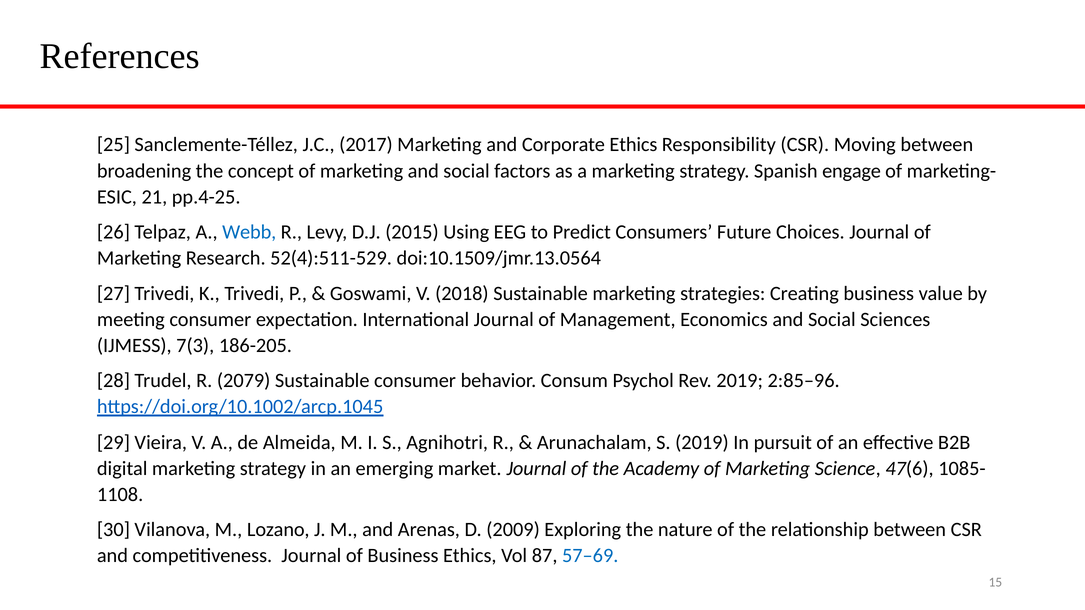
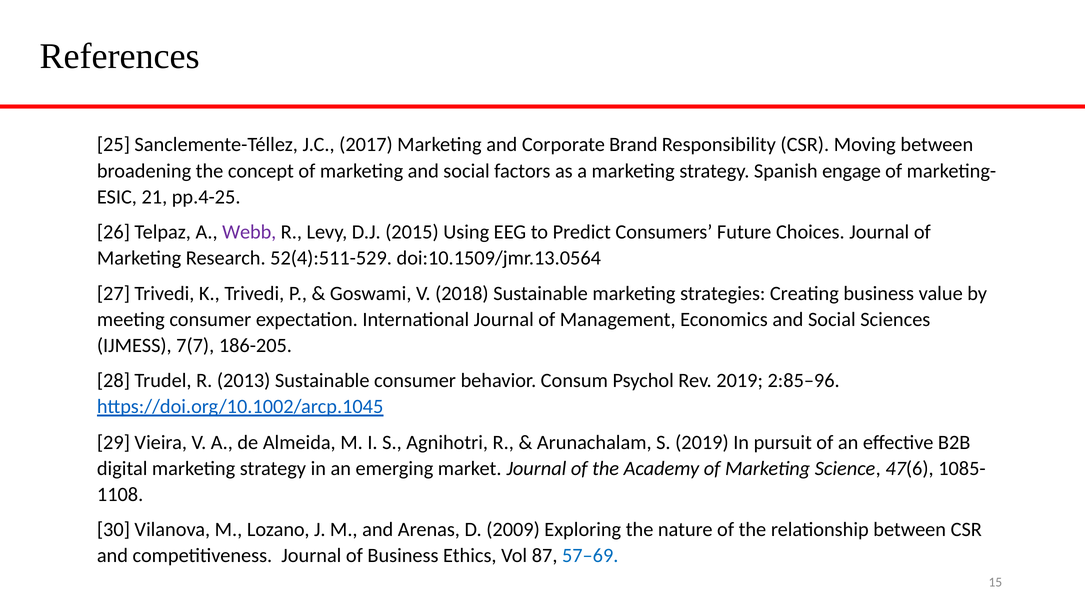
Corporate Ethics: Ethics -> Brand
Webb colour: blue -> purple
7(3: 7(3 -> 7(7
2079: 2079 -> 2013
